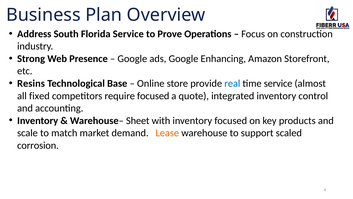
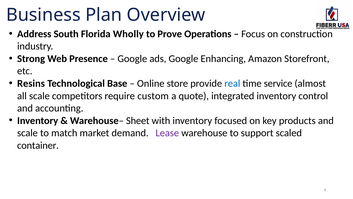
Florida Service: Service -> Wholly
all fixed: fixed -> scale
require focused: focused -> custom
Lease colour: orange -> purple
corrosion: corrosion -> container
